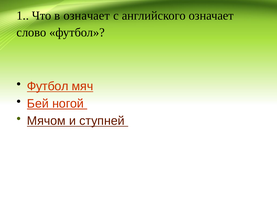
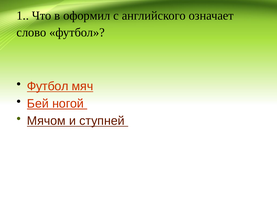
в означает: означает -> оформил
